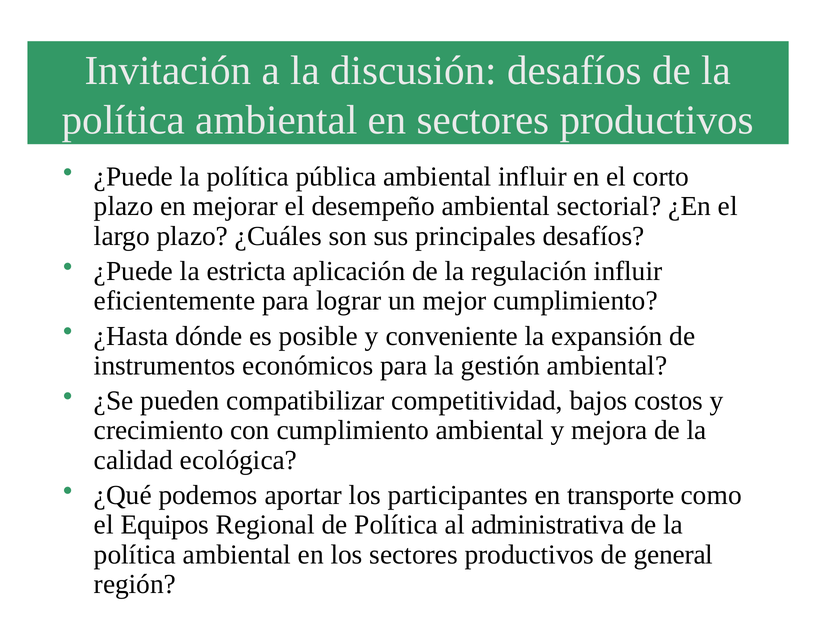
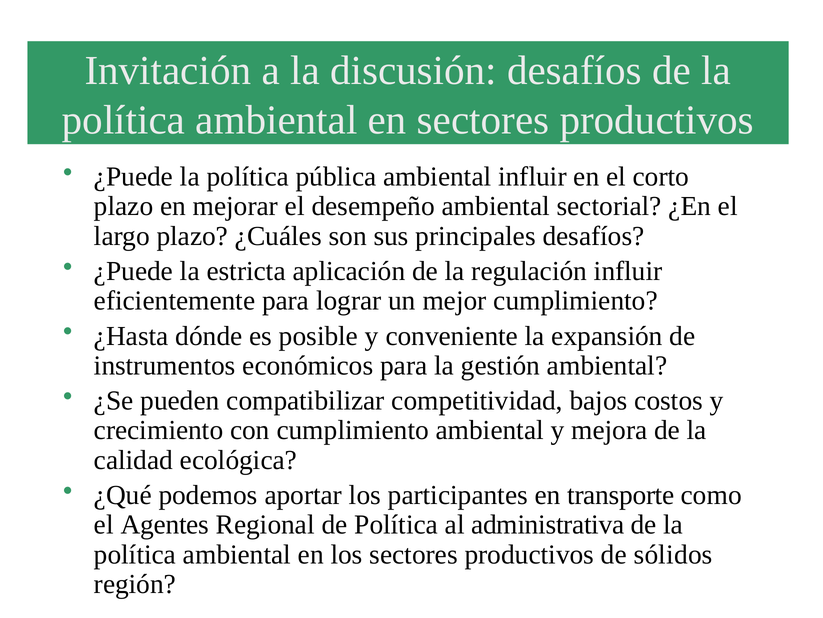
Equipos: Equipos -> Agentes
general: general -> sólidos
